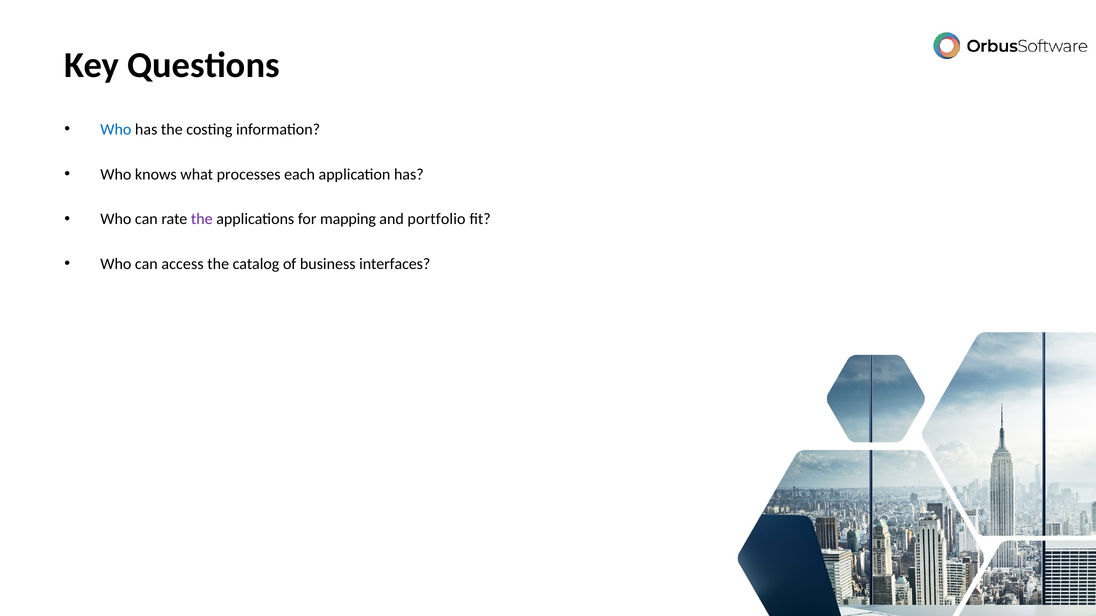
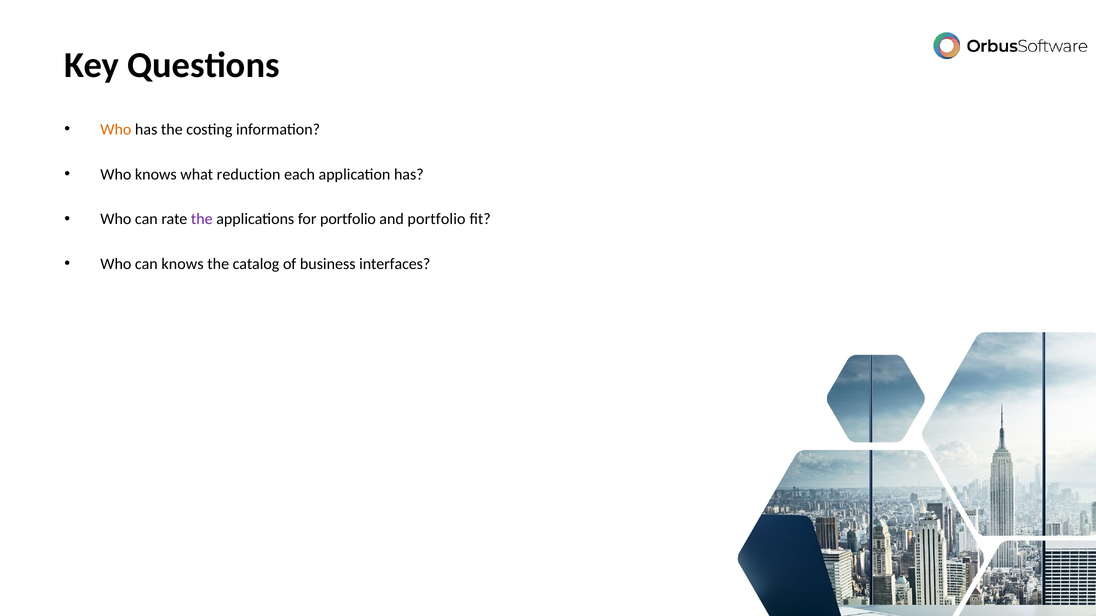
Who at (116, 130) colour: blue -> orange
processes: processes -> reduction
for mapping: mapping -> portfolio
can access: access -> knows
